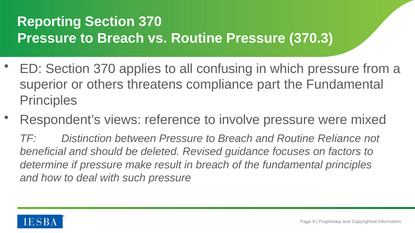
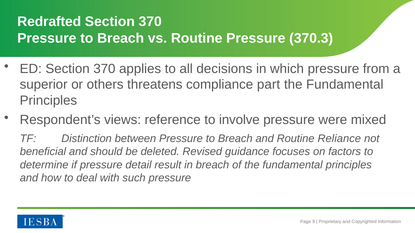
Reporting: Reporting -> Redrafted
confusing: confusing -> decisions
make: make -> detail
